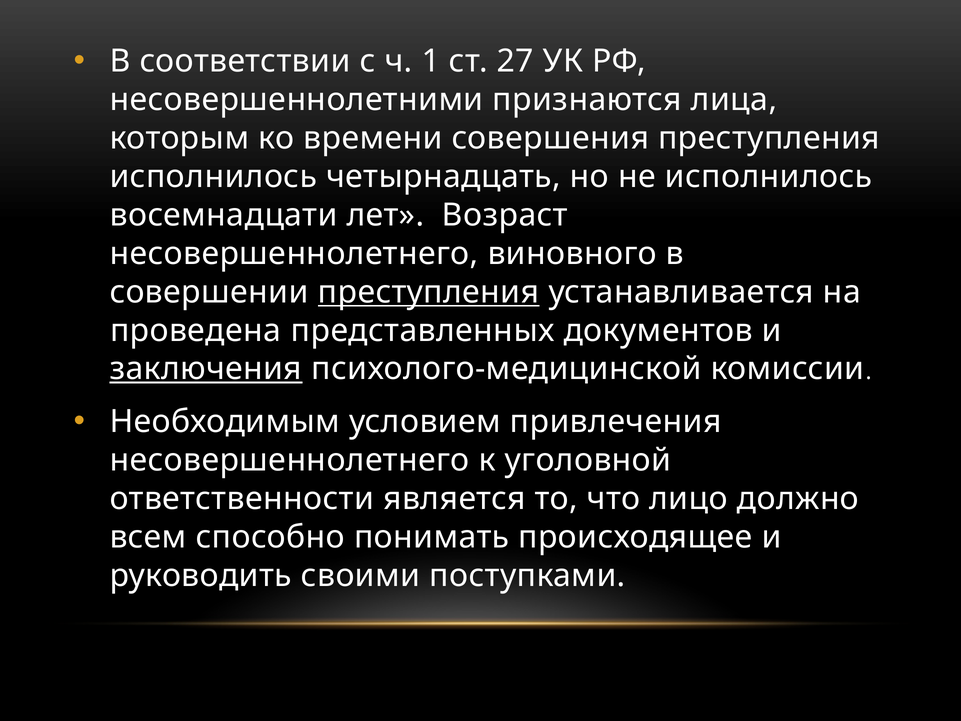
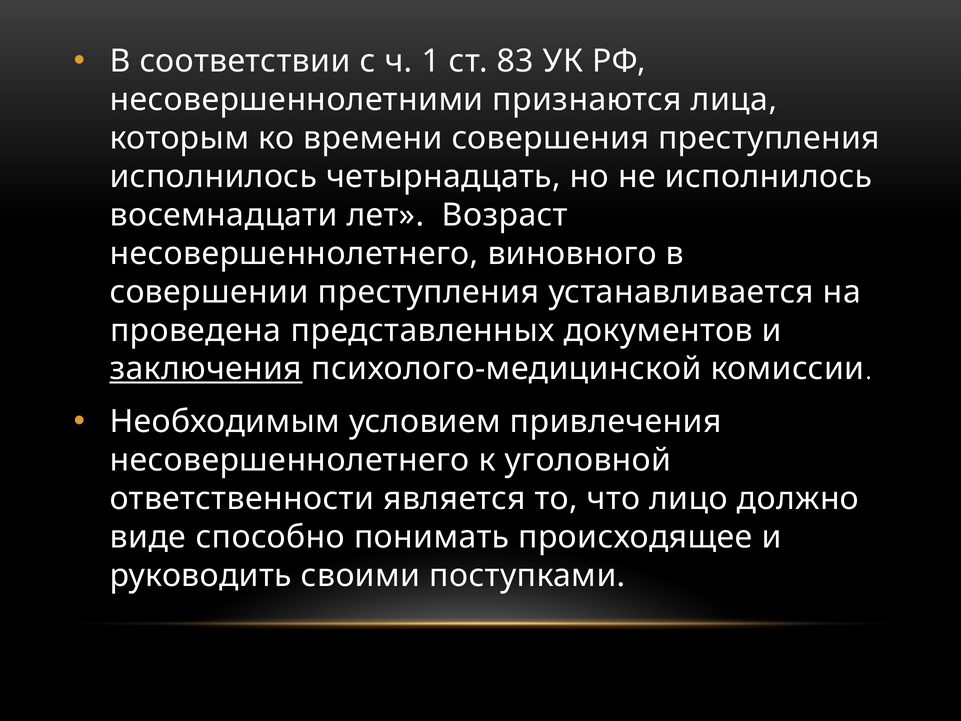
27: 27 -> 83
преступления at (429, 292) underline: present -> none
всем: всем -> виде
